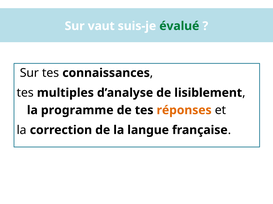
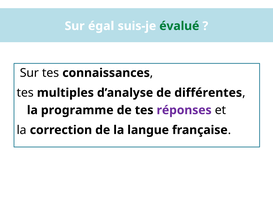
vaut: vaut -> égal
lisiblement: lisiblement -> différentes
réponses colour: orange -> purple
